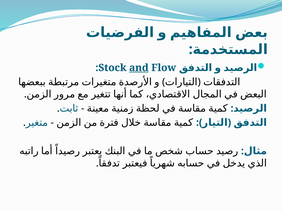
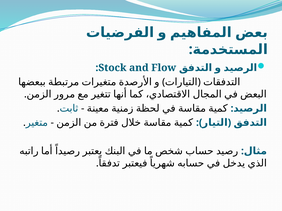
and underline: present -> none
